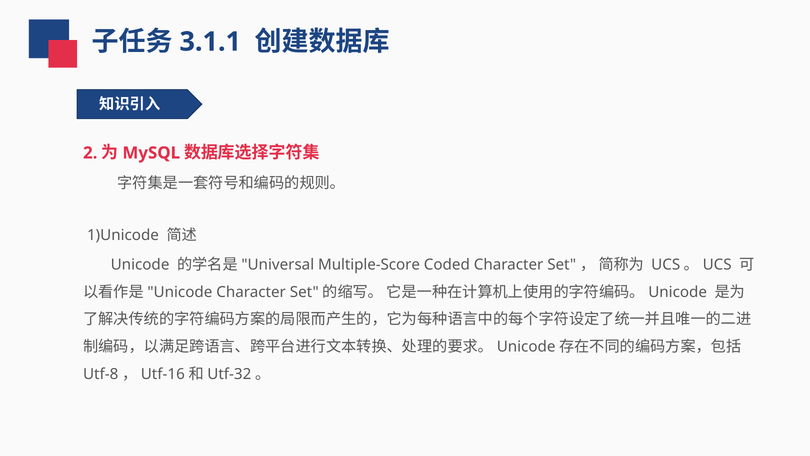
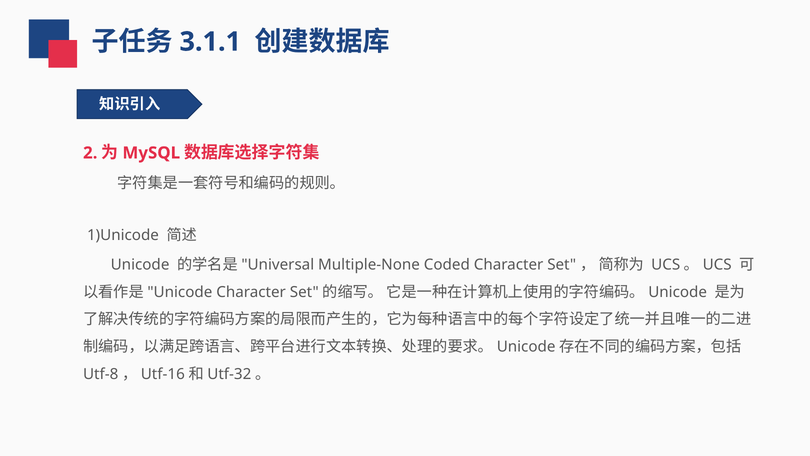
Multiple-Score: Multiple-Score -> Multiple-None
